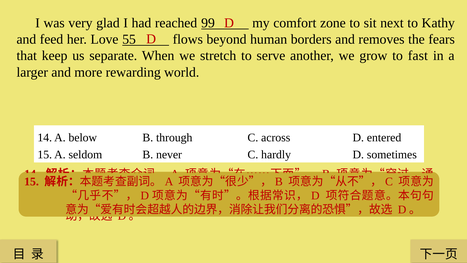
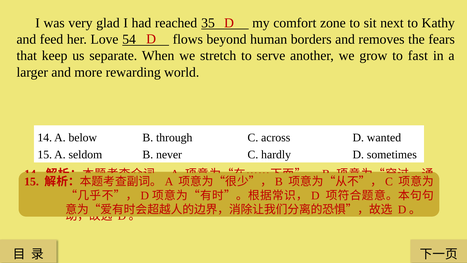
99: 99 -> 35
55: 55 -> 54
entered: entered -> wanted
